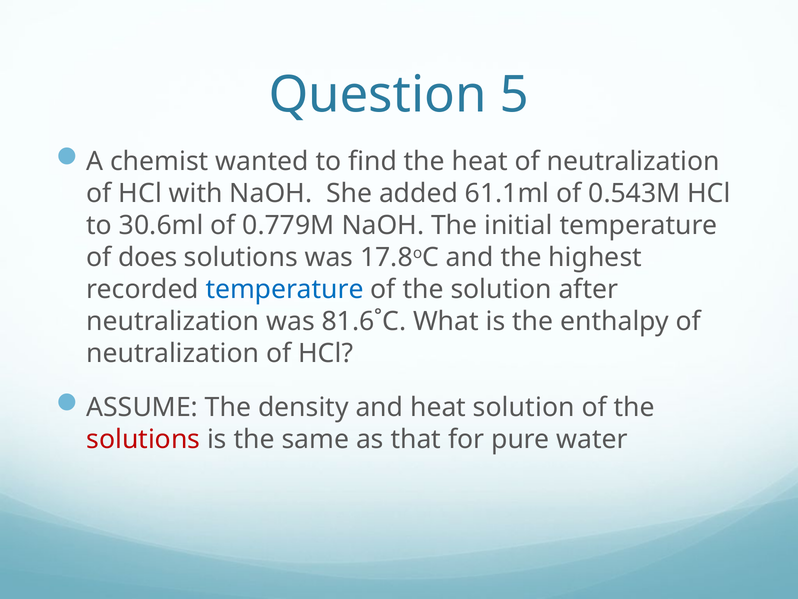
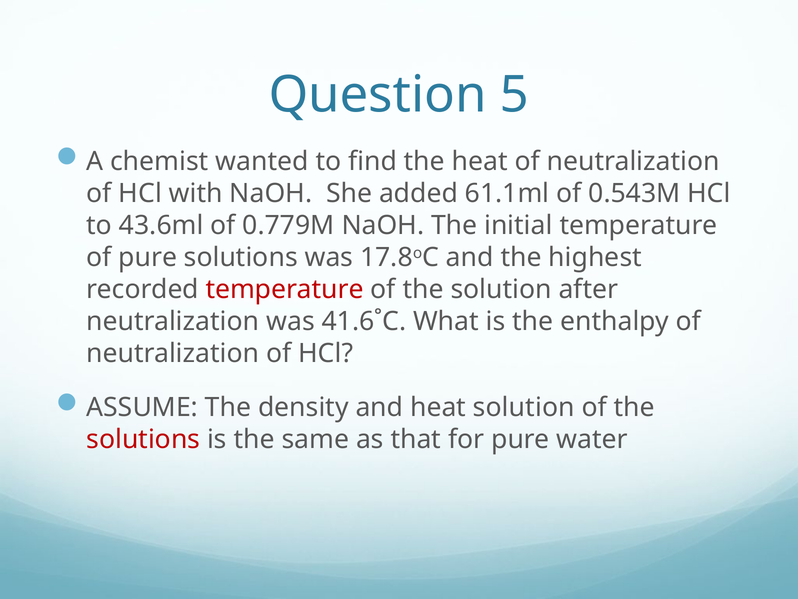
30.6ml: 30.6ml -> 43.6ml
of does: does -> pure
temperature at (285, 289) colour: blue -> red
81.6˚C: 81.6˚C -> 41.6˚C
